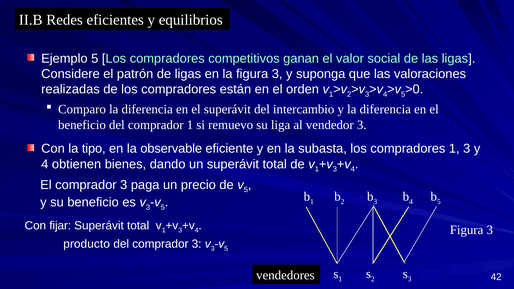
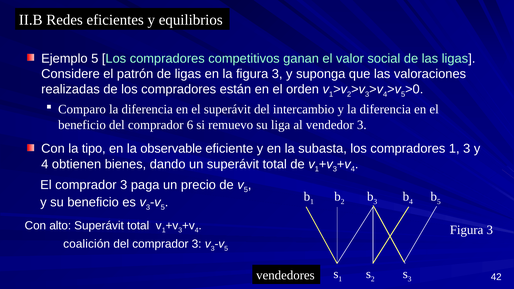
comprador 1: 1 -> 6
fijar: fijar -> alto
producto: producto -> coalición
